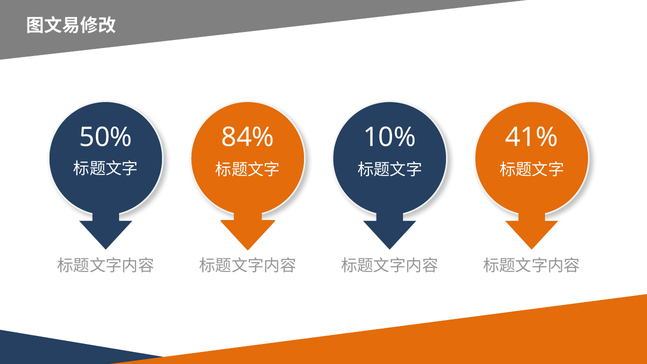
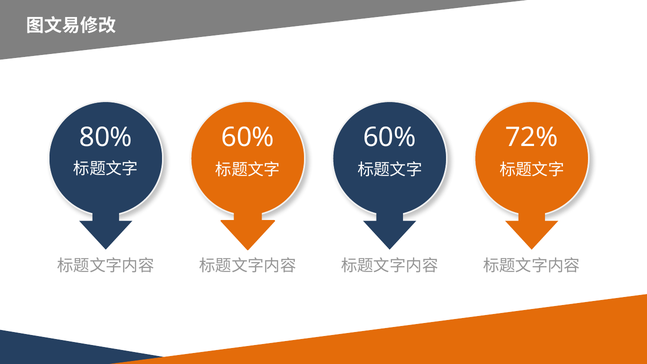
50%: 50% -> 80%
84% at (248, 137): 84% -> 60%
10% at (390, 137): 10% -> 60%
41%: 41% -> 72%
